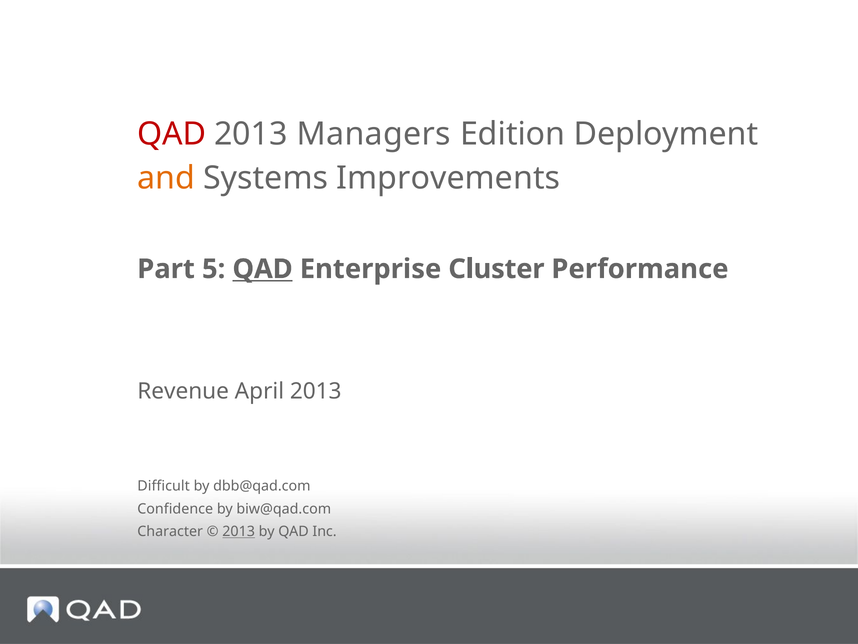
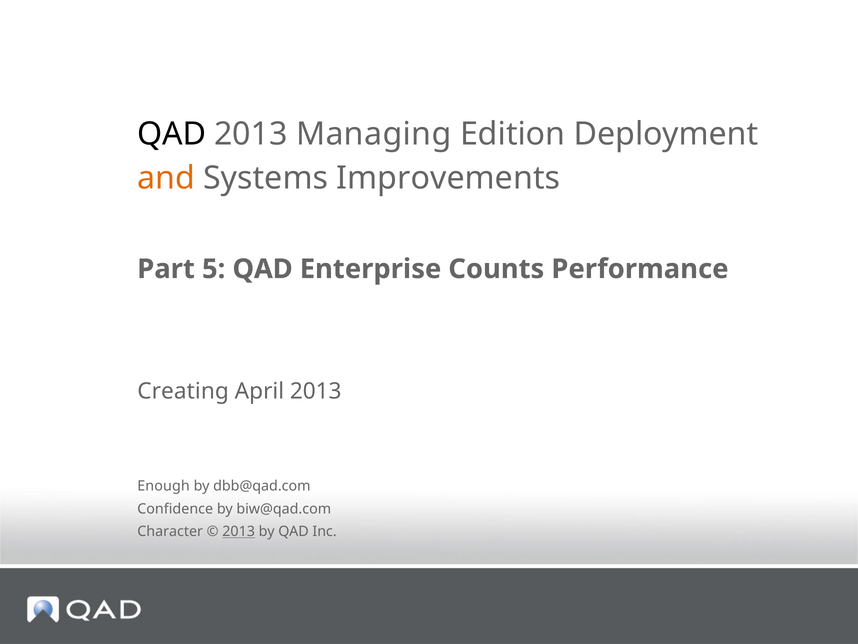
QAD at (172, 134) colour: red -> black
Managers: Managers -> Managing
QAD at (263, 269) underline: present -> none
Cluster: Cluster -> Counts
Revenue: Revenue -> Creating
Difficult: Difficult -> Enough
